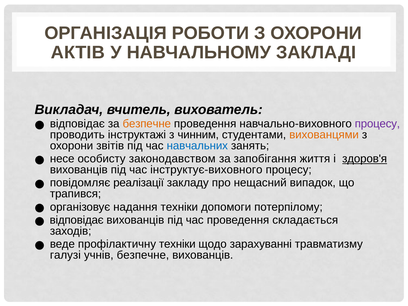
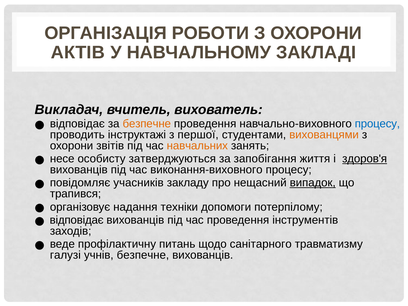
процесу at (377, 124) colour: purple -> blue
чинним: чинним -> першої
навчальних colour: blue -> orange
законодавством: законодавством -> затверджуються
інструктує-виховного: інструктує-виховного -> виконання-виховного
реалізації: реалізації -> учасників
випадок underline: none -> present
складається: складається -> інструментів
профілактичну техніки: техніки -> питань
зарахуванні: зарахуванні -> санітарного
